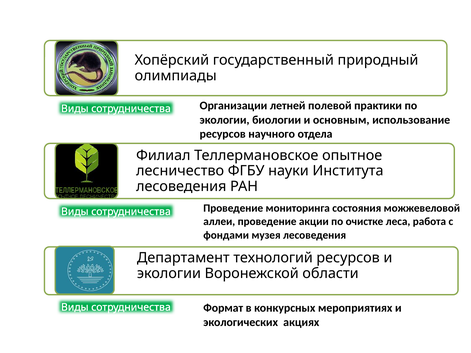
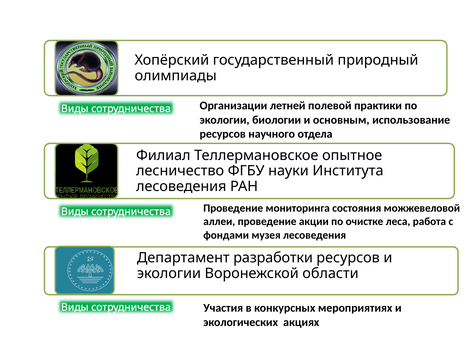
технологий: технологий -> разработки
Формат: Формат -> Участия
